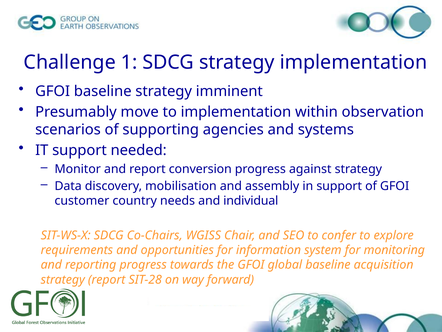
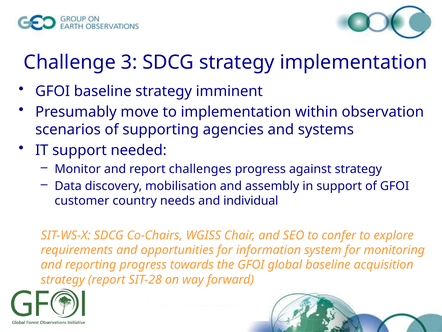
1: 1 -> 3
conversion: conversion -> challenges
